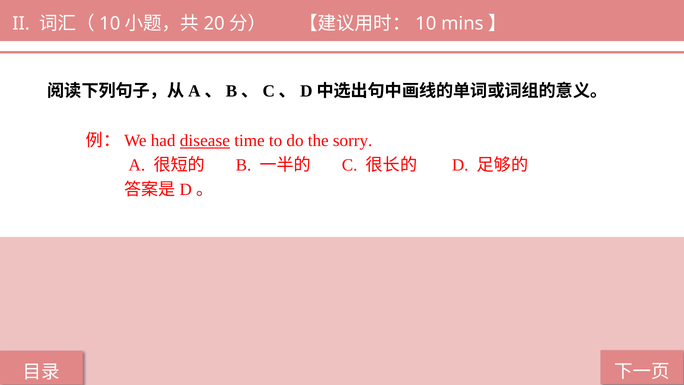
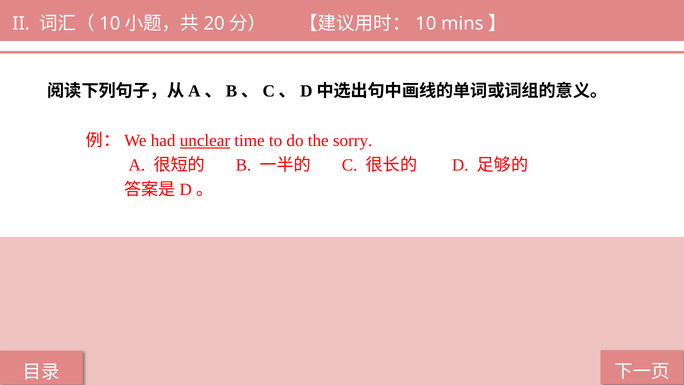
disease: disease -> unclear
